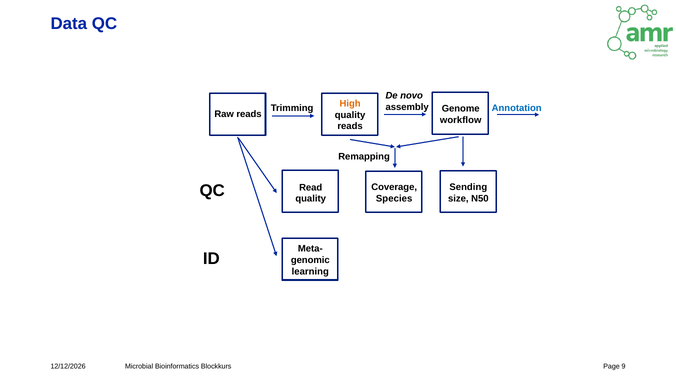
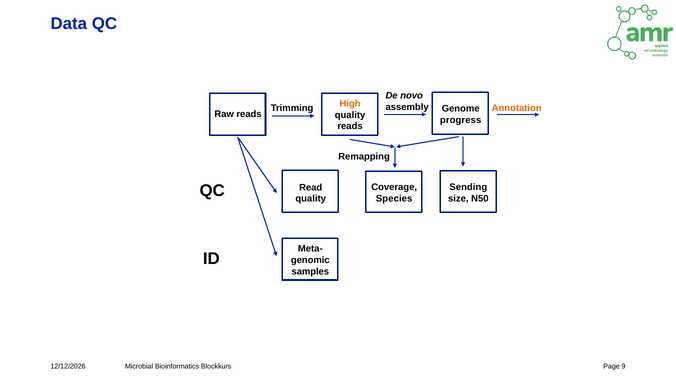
Annotation colour: blue -> orange
workflow: workflow -> progress
learning: learning -> samples
